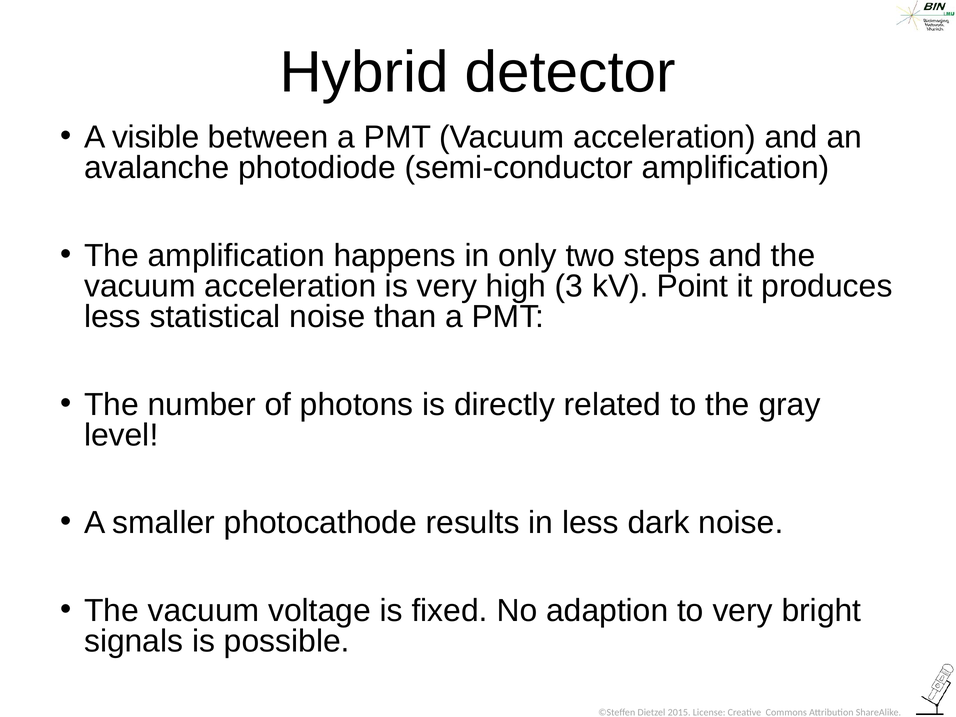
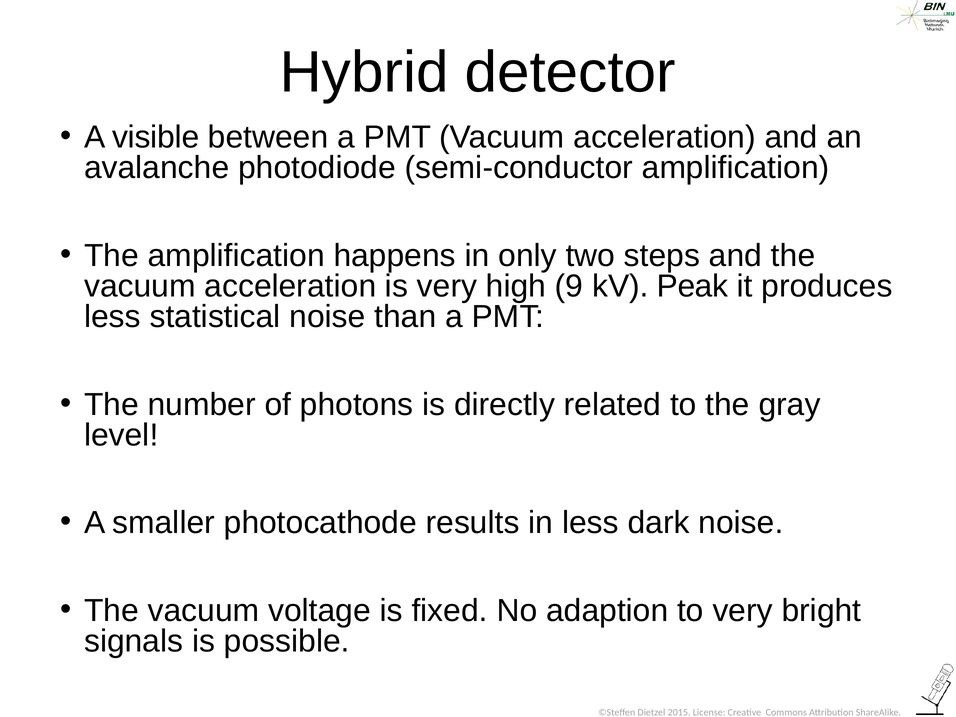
3: 3 -> 9
Point: Point -> Peak
